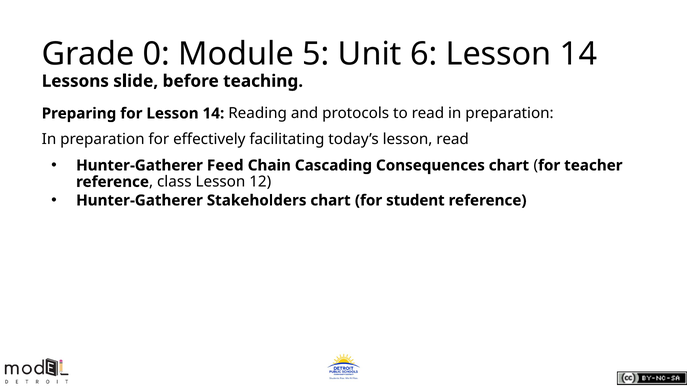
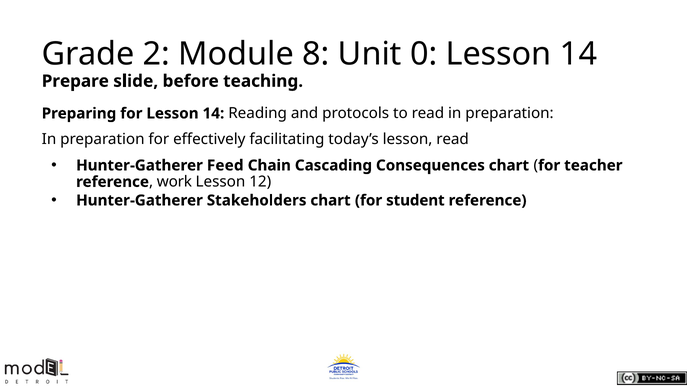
0: 0 -> 2
5: 5 -> 8
6: 6 -> 0
Lessons: Lessons -> Prepare
class: class -> work
